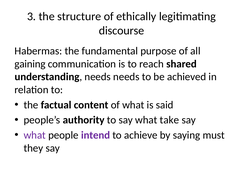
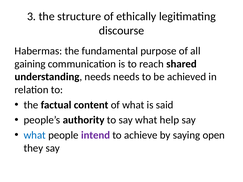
take: take -> help
what at (35, 135) colour: purple -> blue
must: must -> open
